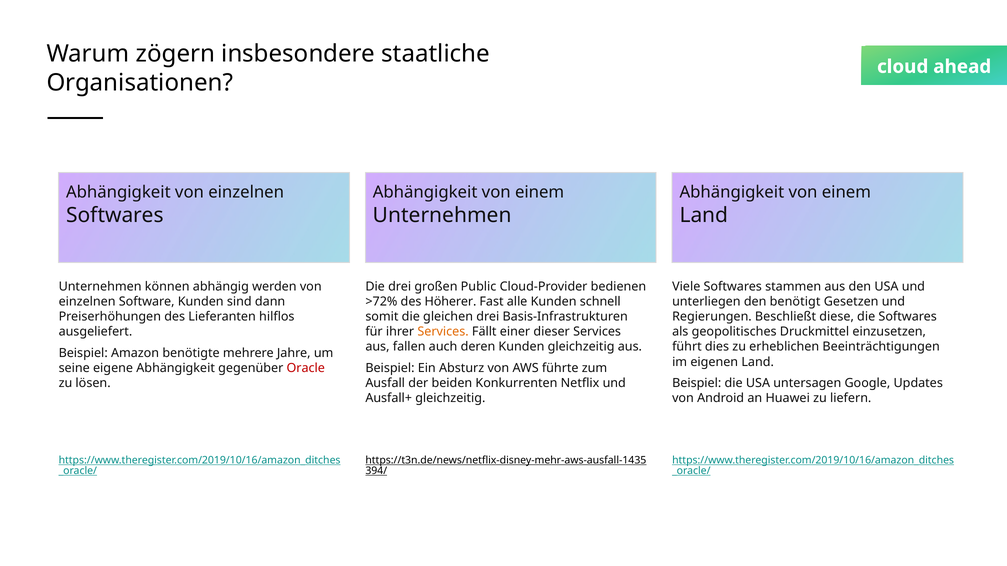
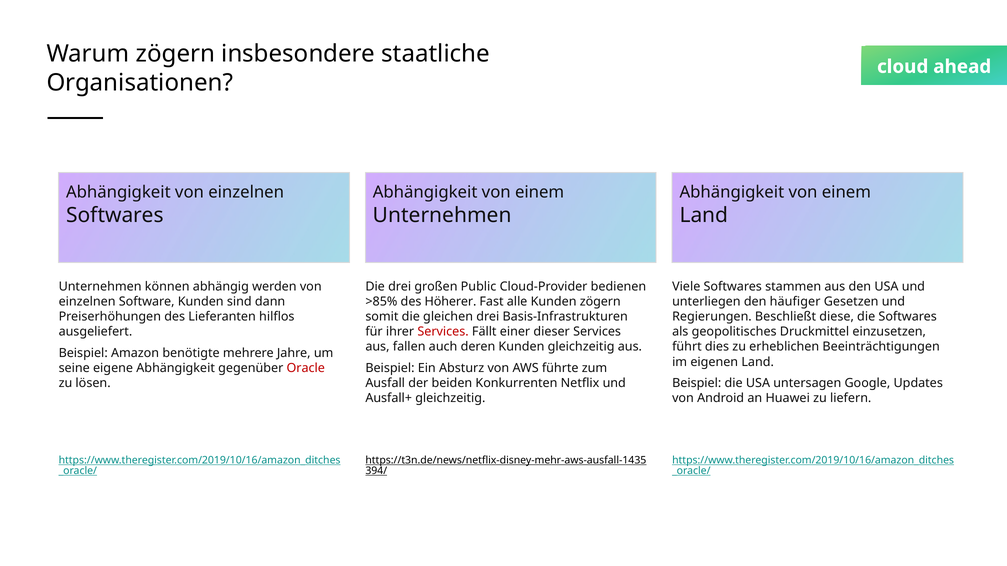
>72%: >72% -> >85%
Kunden schnell: schnell -> zögern
benötigt: benötigt -> häufiger
Services at (443, 332) colour: orange -> red
